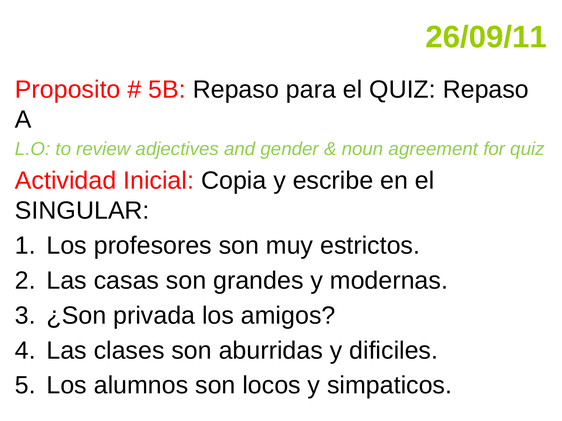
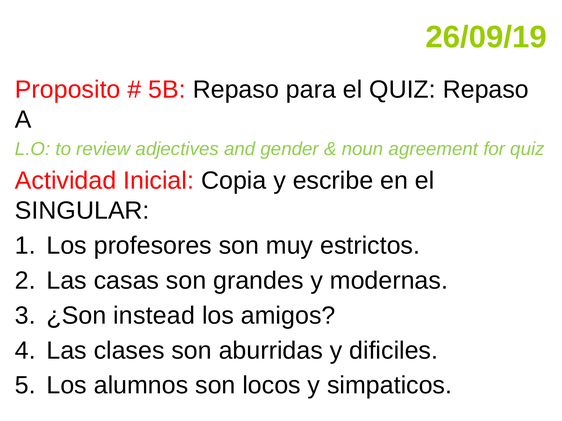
26/09/11: 26/09/11 -> 26/09/19
privada: privada -> instead
